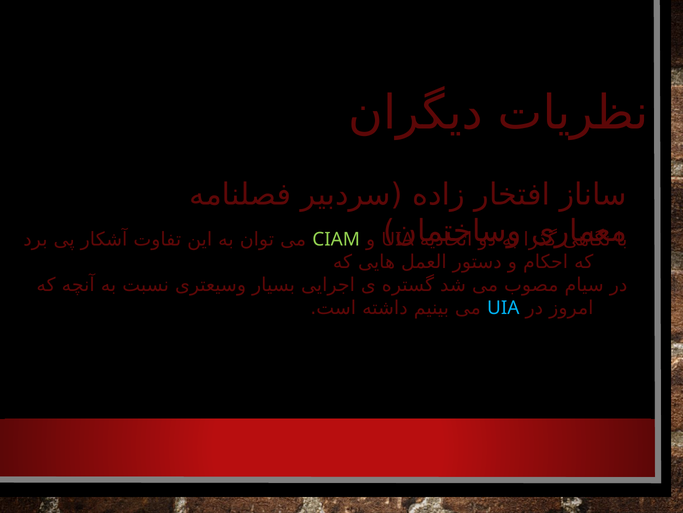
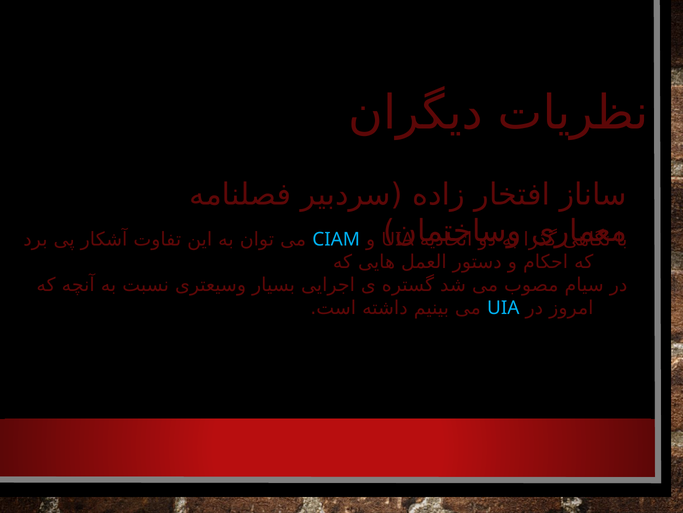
CIAM colour: light green -> light blue
